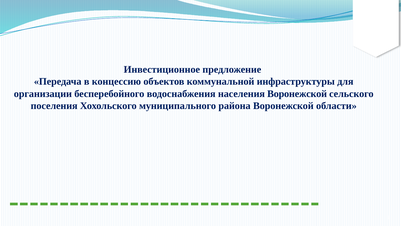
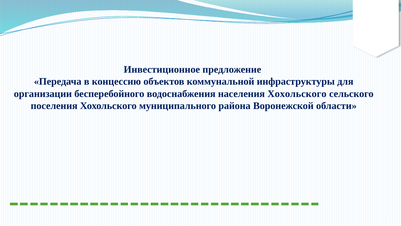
населения Воронежской: Воронежской -> Хохольского
